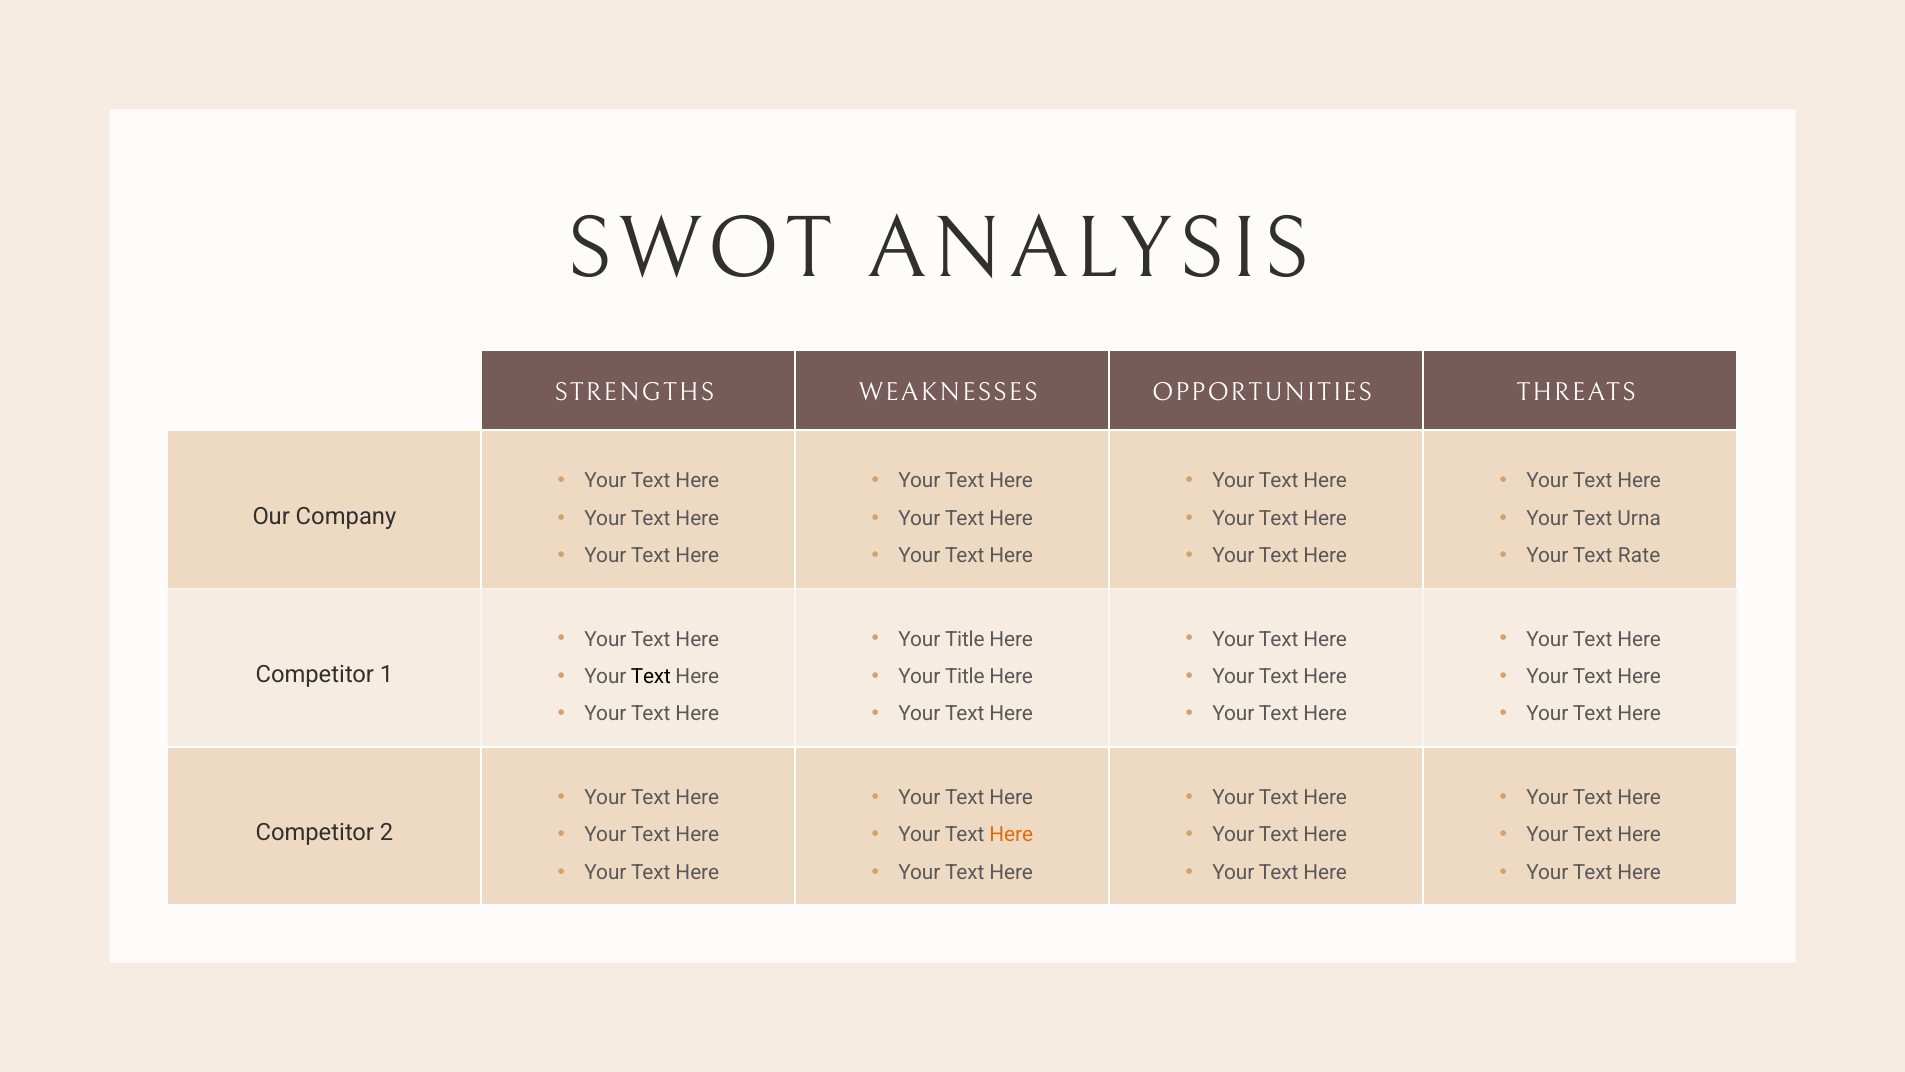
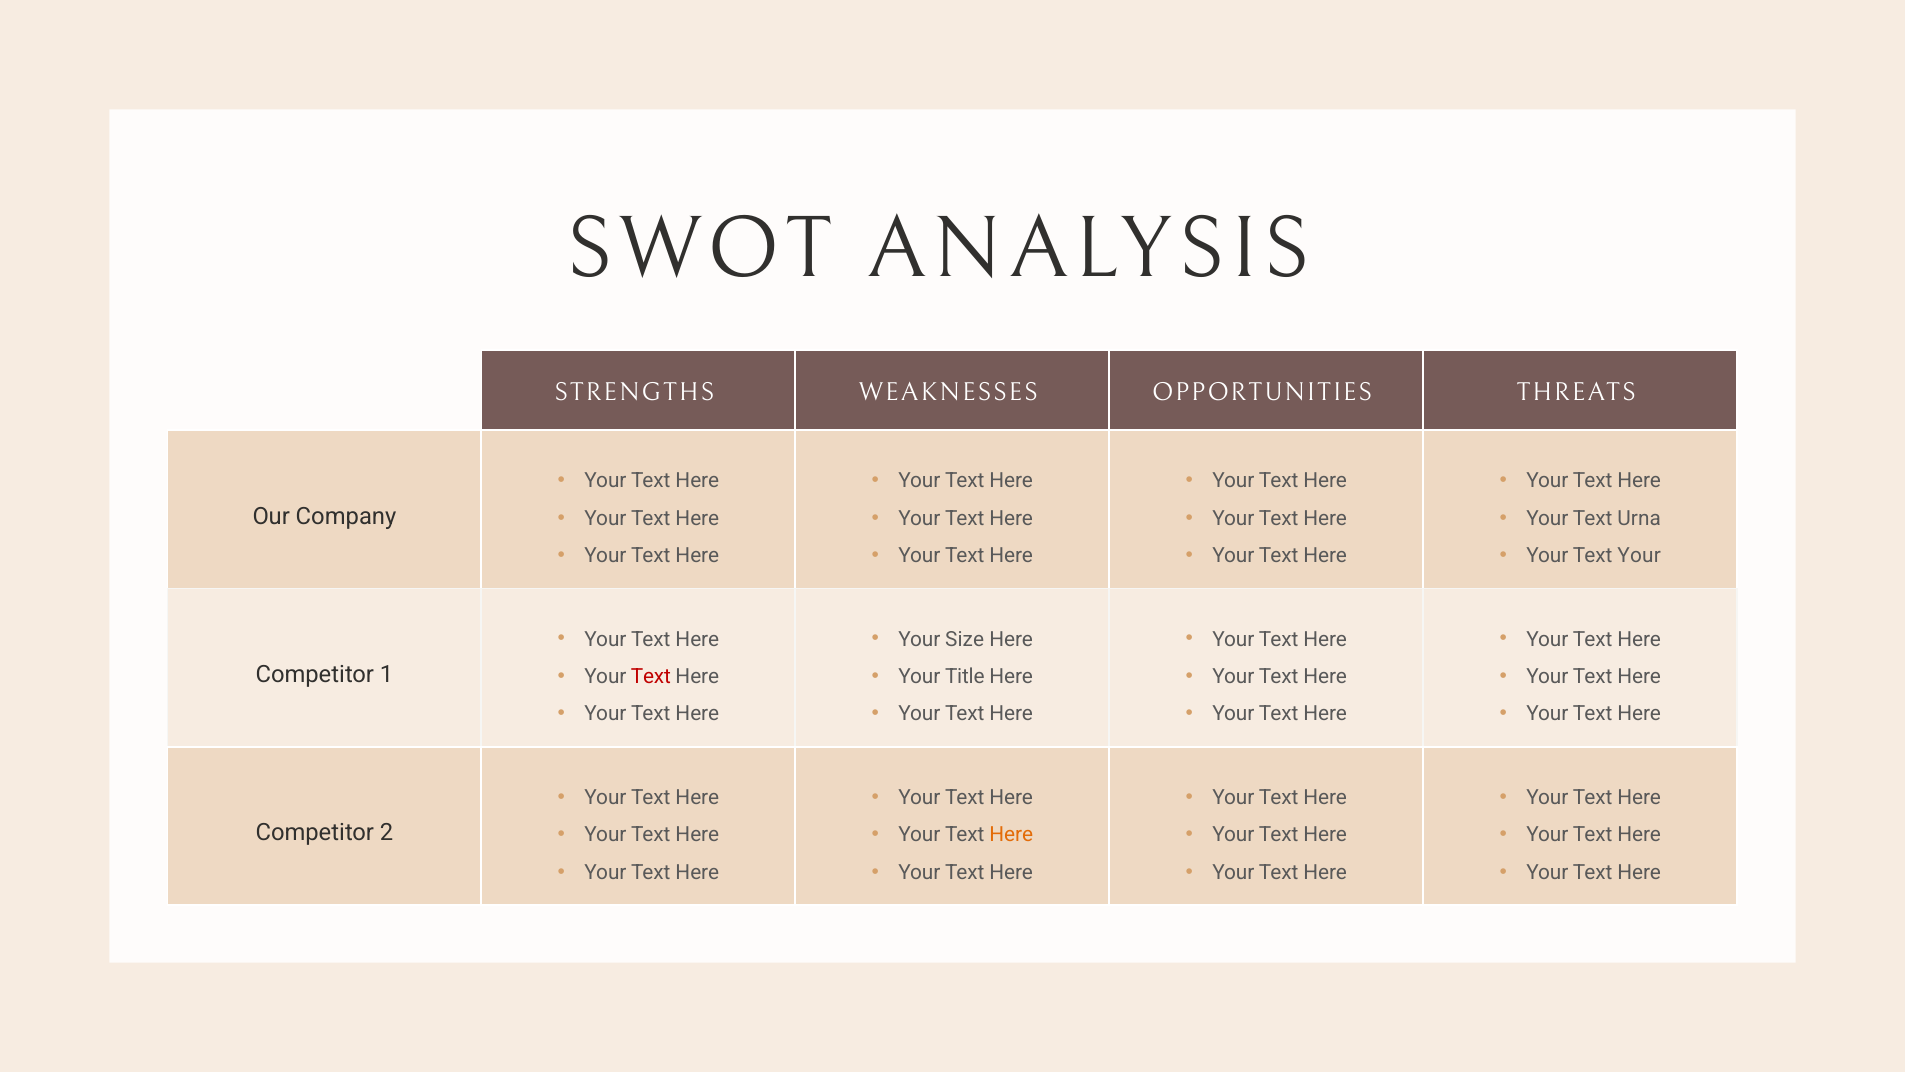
Text Rate: Rate -> Your
Title at (965, 639): Title -> Size
Text at (651, 676) colour: black -> red
